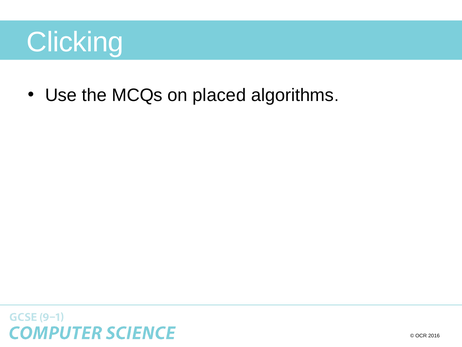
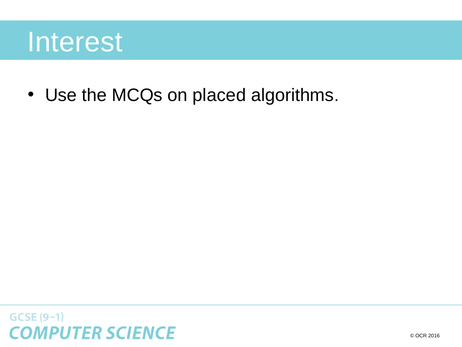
Clicking: Clicking -> Interest
